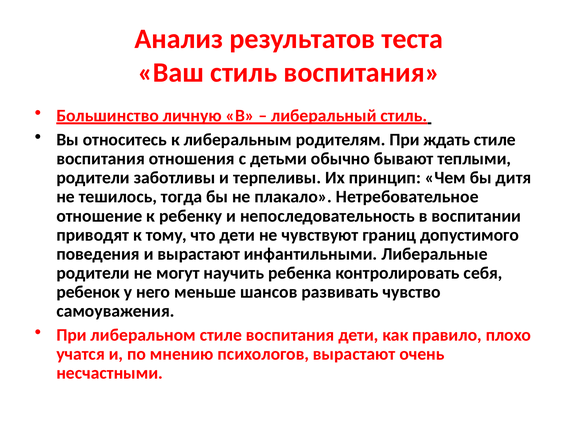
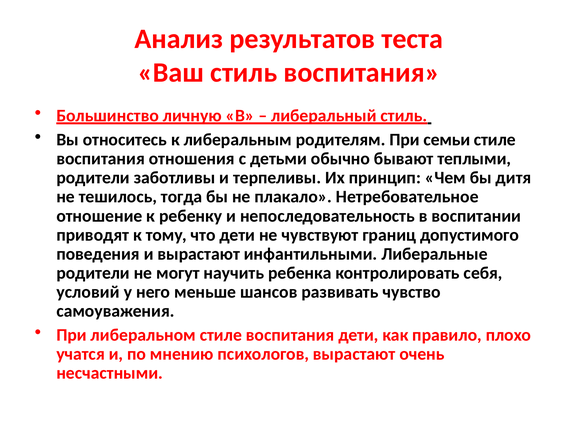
ждать: ждать -> семьи
ребенок: ребенок -> условий
